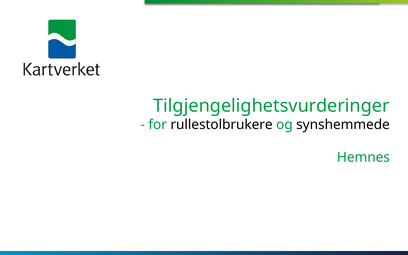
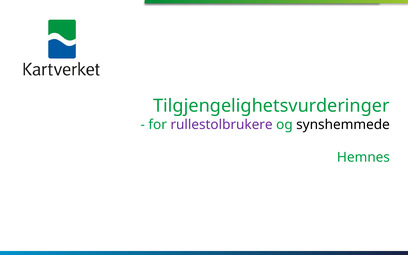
rullestolbrukere colour: black -> purple
